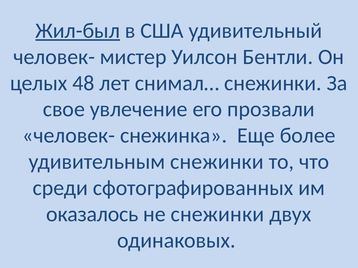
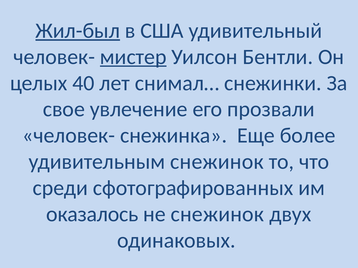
мистер underline: none -> present
48: 48 -> 40
удивительным снежинки: снежинки -> снежинок
не снежинки: снежинки -> снежинок
